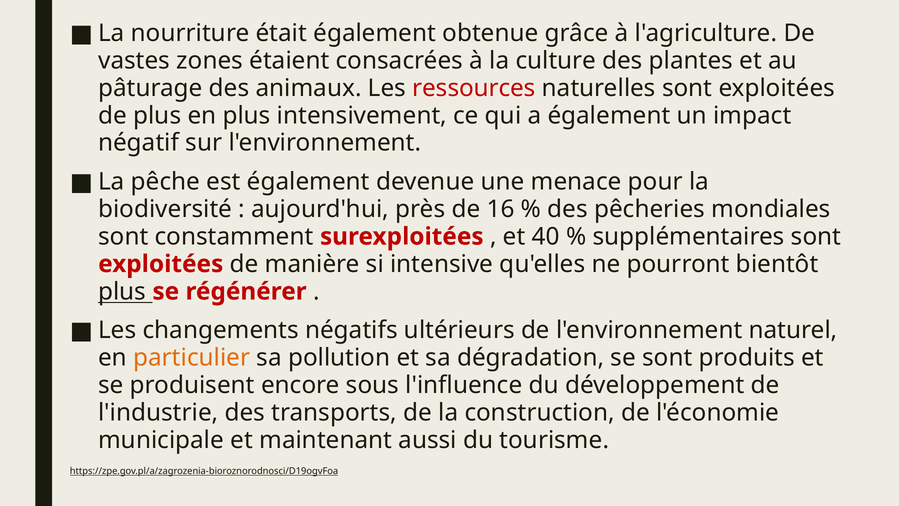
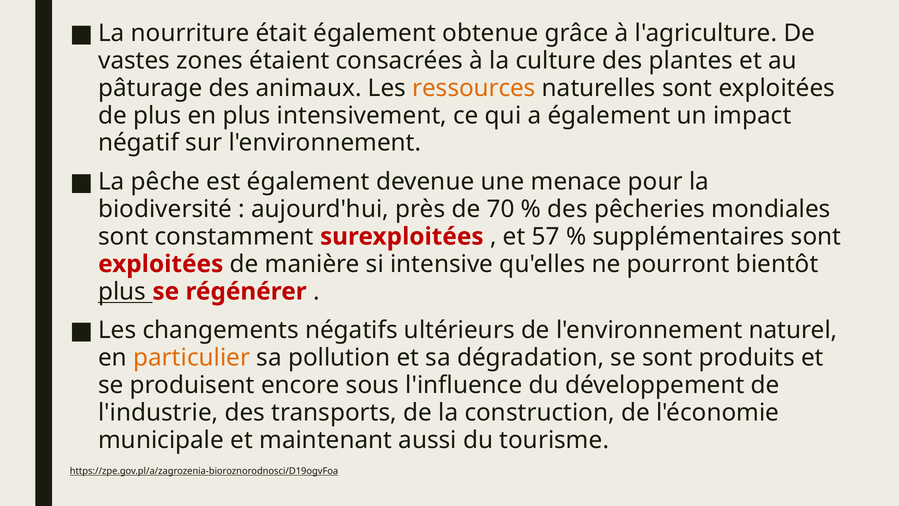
ressources colour: red -> orange
16: 16 -> 70
40: 40 -> 57
